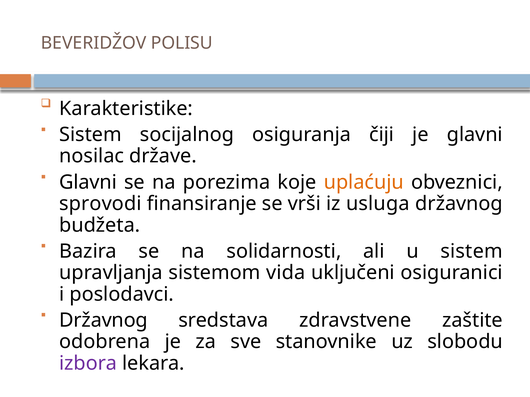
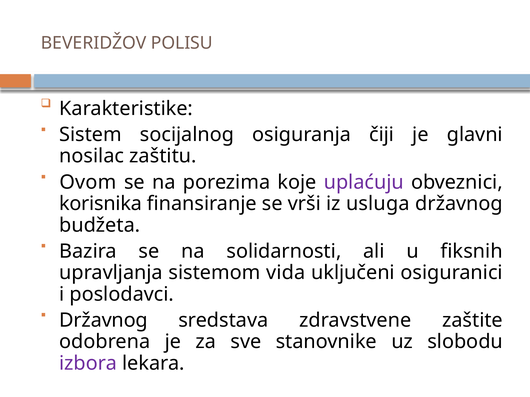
države: države -> zaštitu
Glavni at (88, 182): Glavni -> Ovom
uplaćuju colour: orange -> purple
sprovodi: sprovodi -> korisnika
u sistem: sistem -> fiksnih
